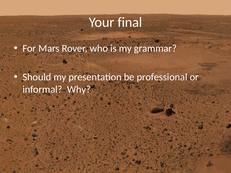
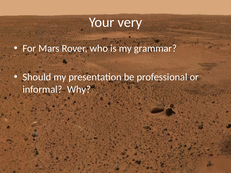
final: final -> very
